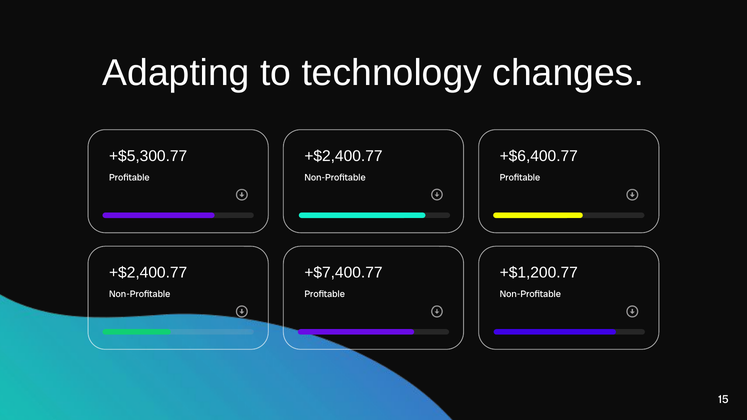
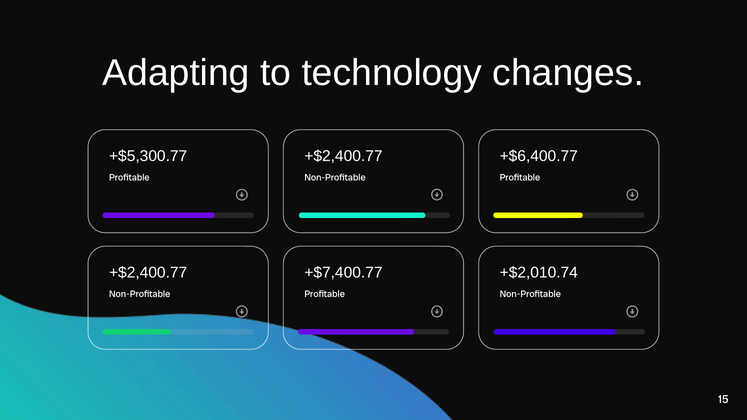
+$1,200.77: +$1,200.77 -> +$2,010.74
